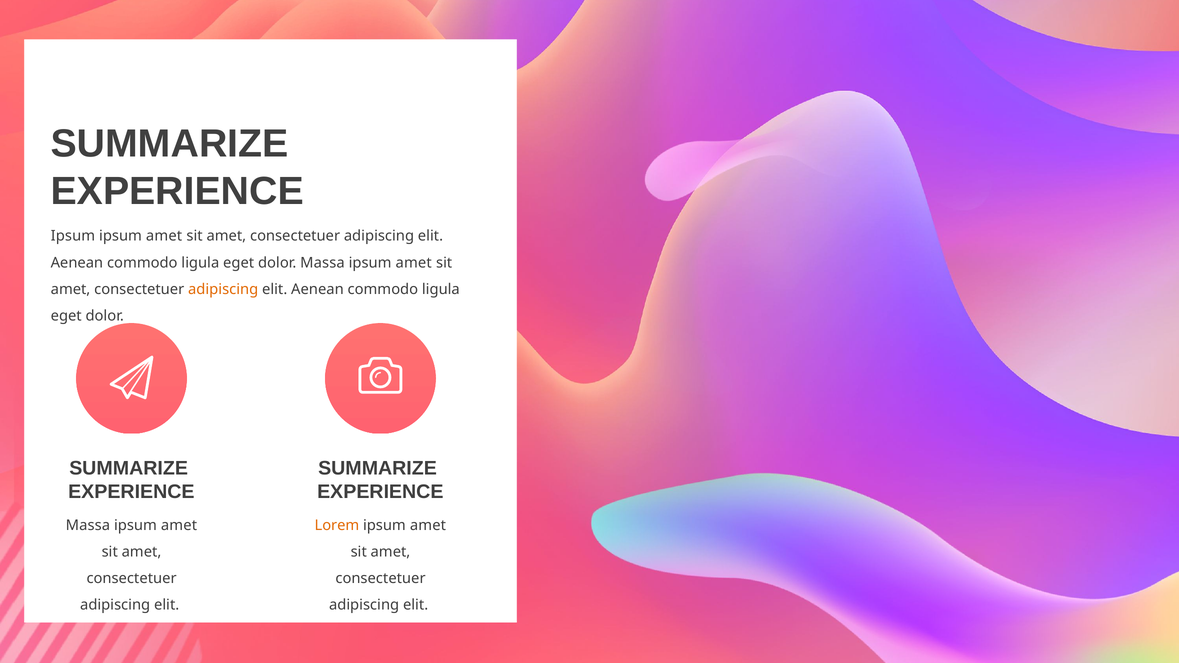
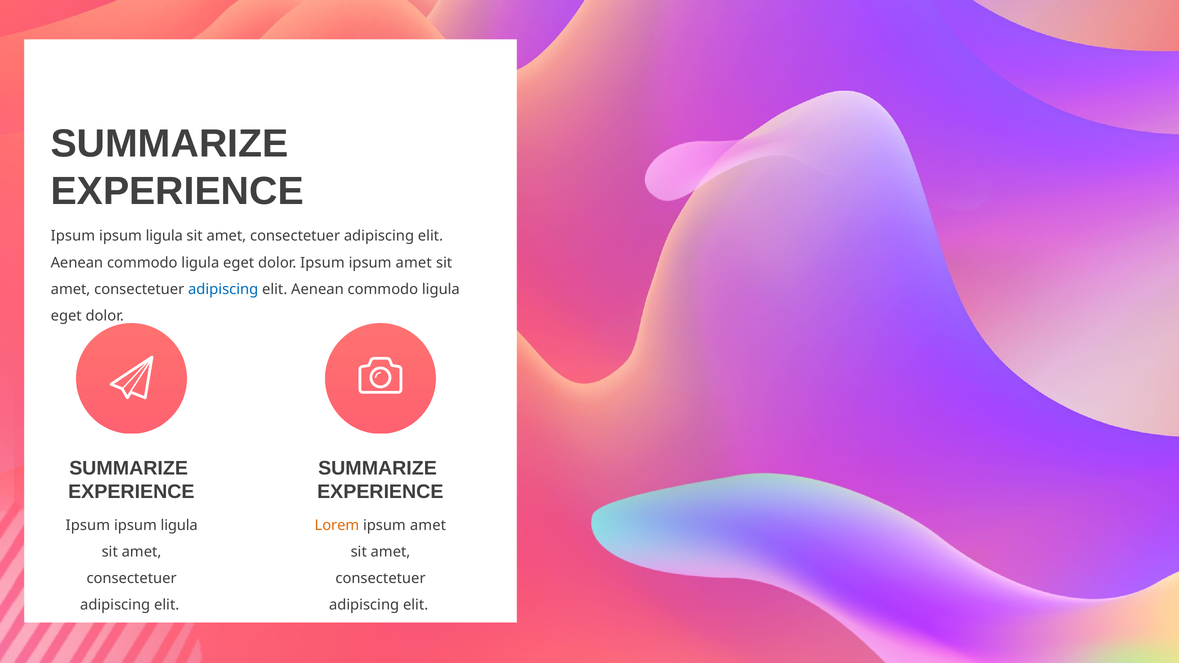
amet at (164, 236): amet -> ligula
dolor Massa: Massa -> Ipsum
adipiscing at (223, 289) colour: orange -> blue
Massa at (88, 525): Massa -> Ipsum
amet at (179, 525): amet -> ligula
